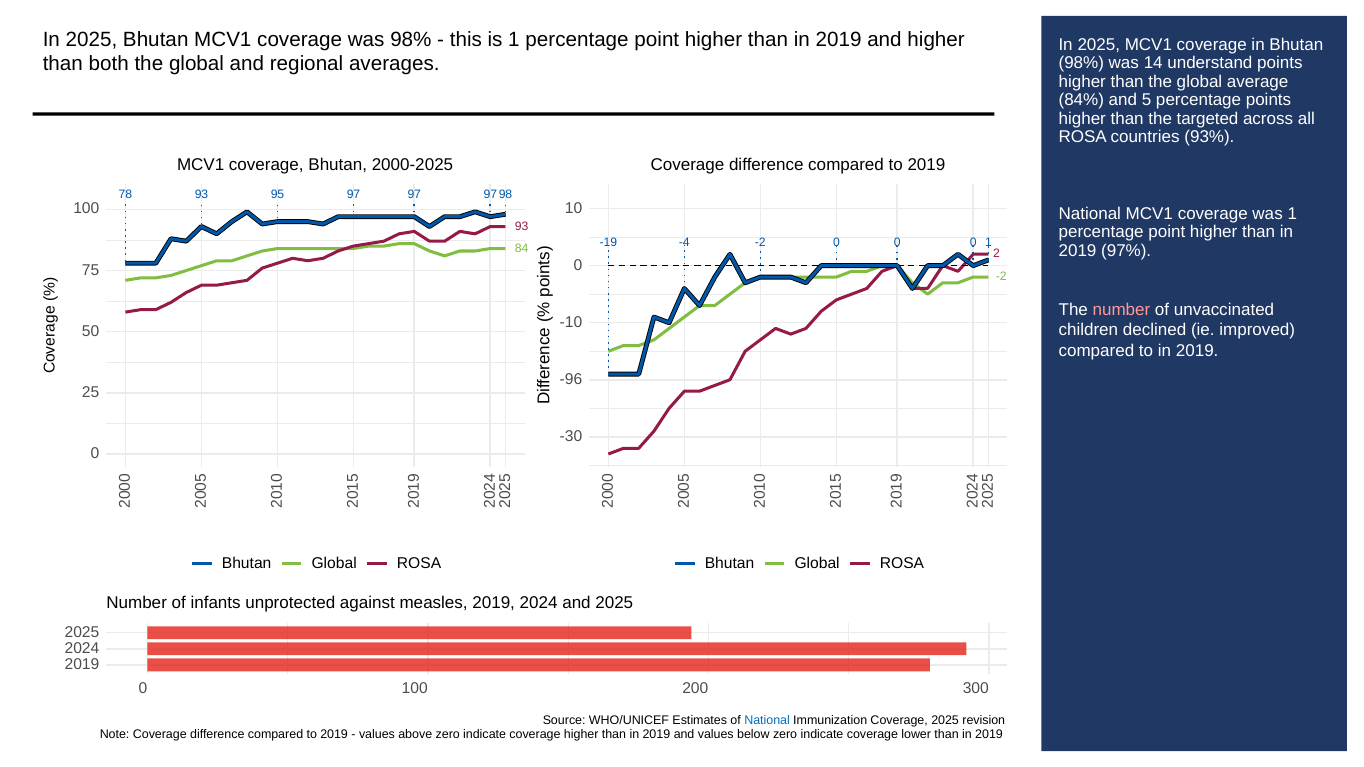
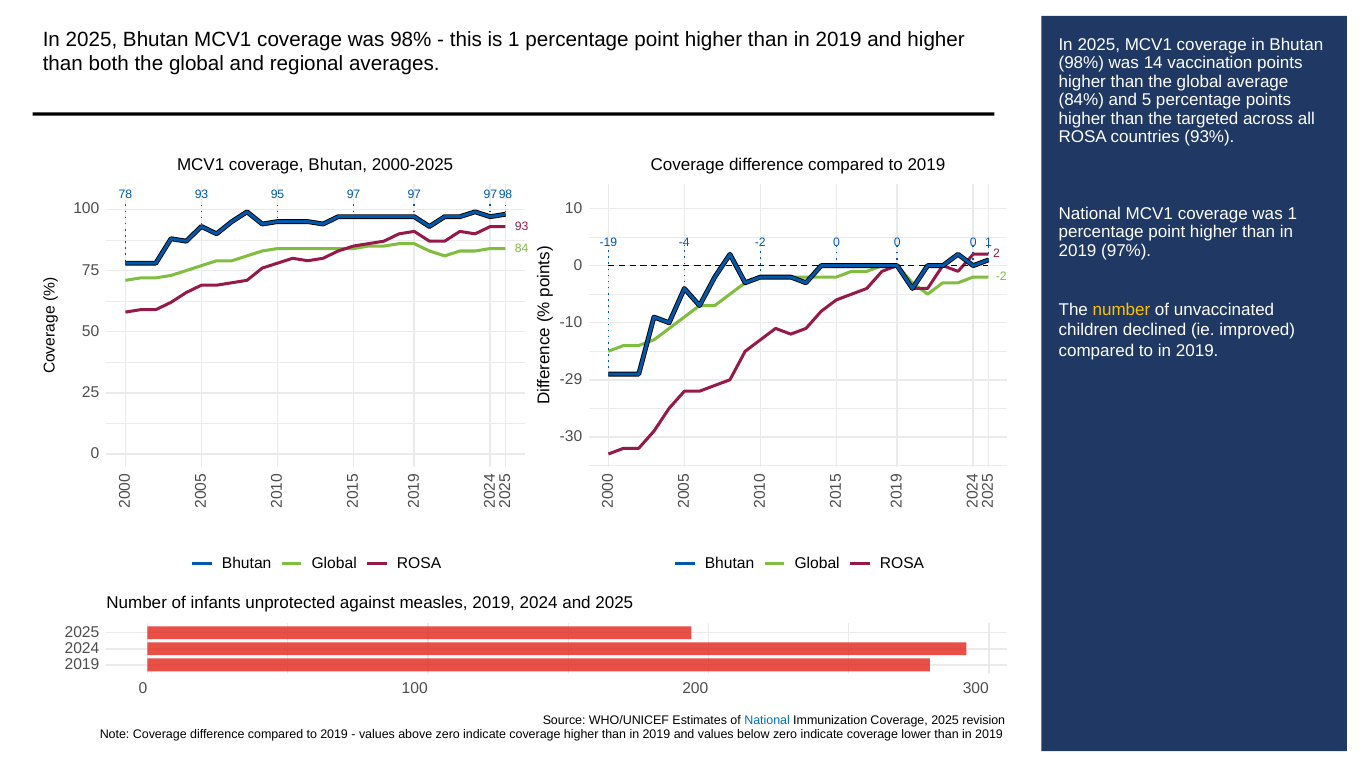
understand: understand -> vaccination
number at (1121, 310) colour: pink -> yellow
-96: -96 -> -29
